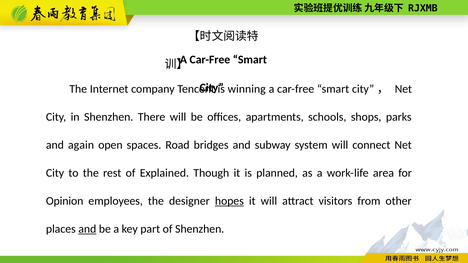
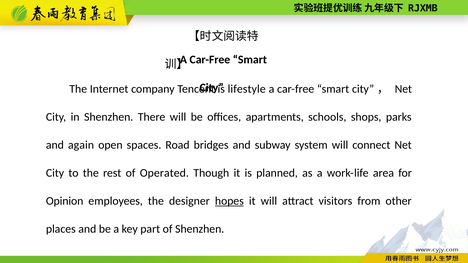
winning: winning -> lifestyle
Explained: Explained -> Operated
and at (87, 229) underline: present -> none
